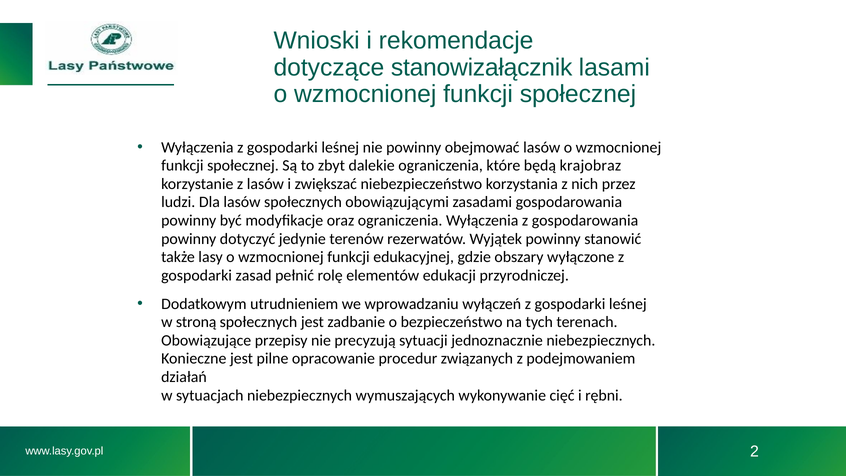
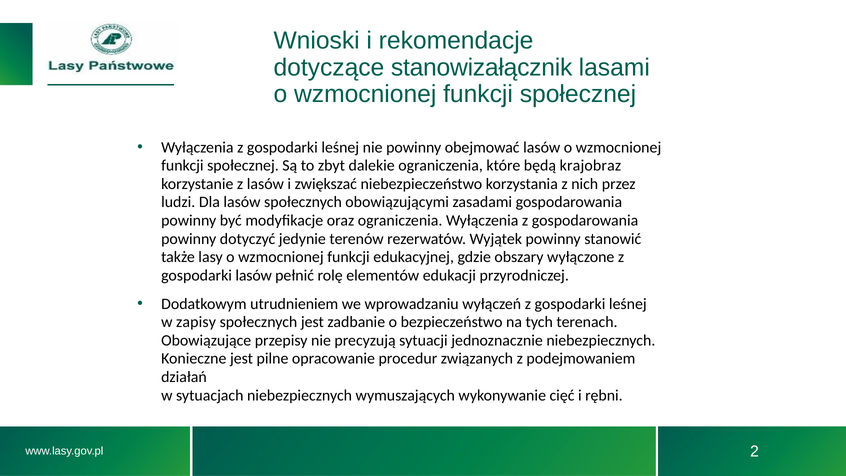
gospodarki zasad: zasad -> lasów
stroną: stroną -> zapisy
